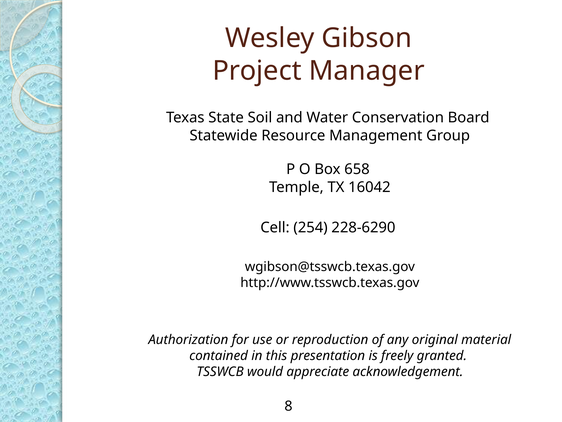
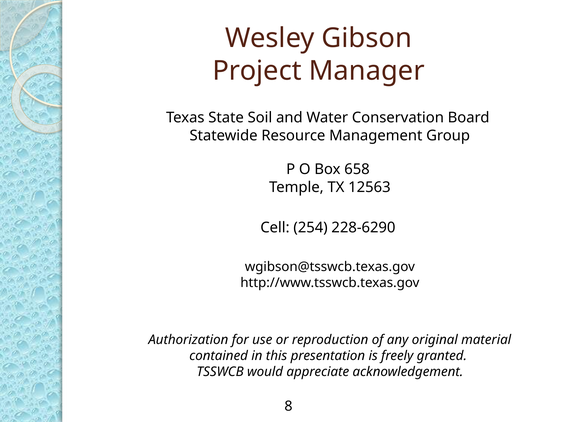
16042: 16042 -> 12563
